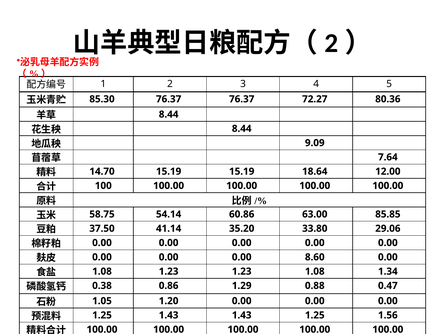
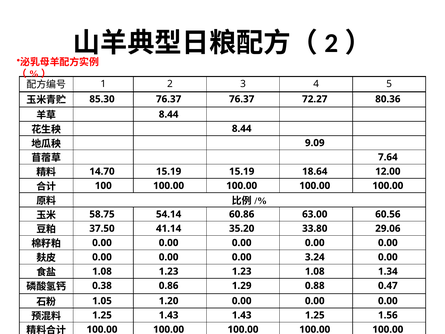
85.85: 85.85 -> 60.56
8.60: 8.60 -> 3.24
